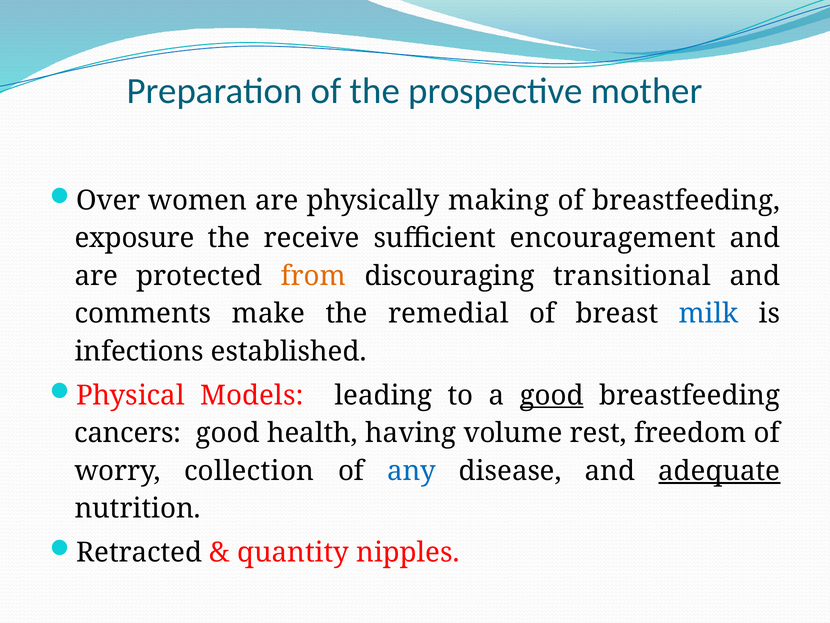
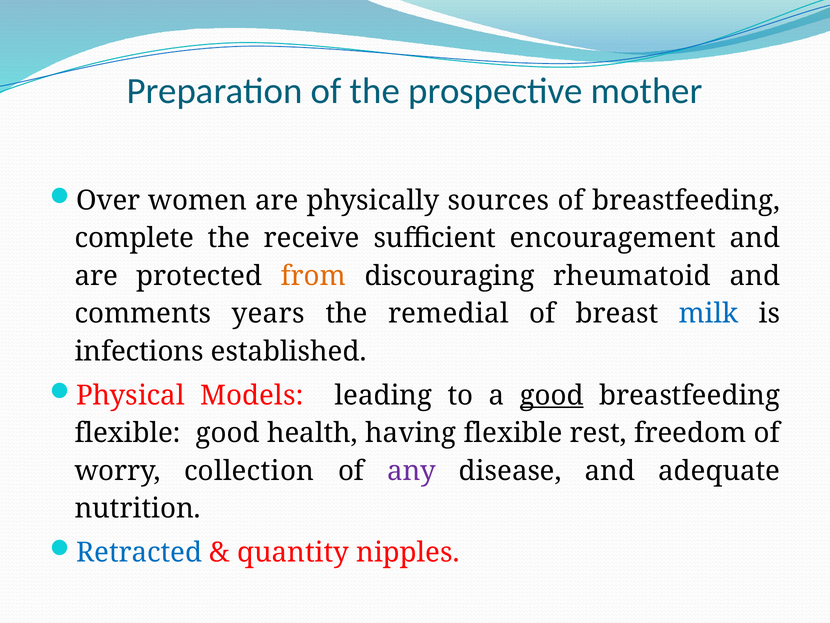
making: making -> sources
exposure: exposure -> complete
transitional: transitional -> rheumatoid
make: make -> years
cancers at (128, 433): cancers -> flexible
having volume: volume -> flexible
any colour: blue -> purple
adequate underline: present -> none
Retracted colour: black -> blue
